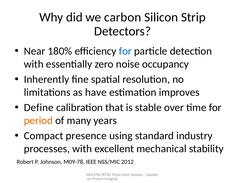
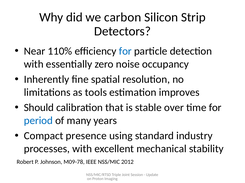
180%: 180% -> 110%
have: have -> tools
Define: Define -> Should
period colour: orange -> blue
